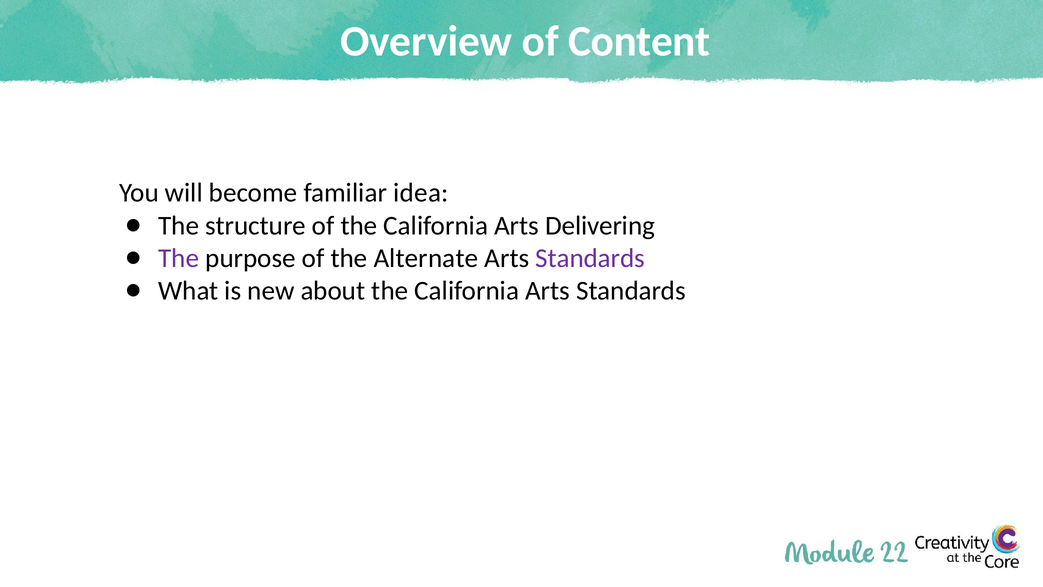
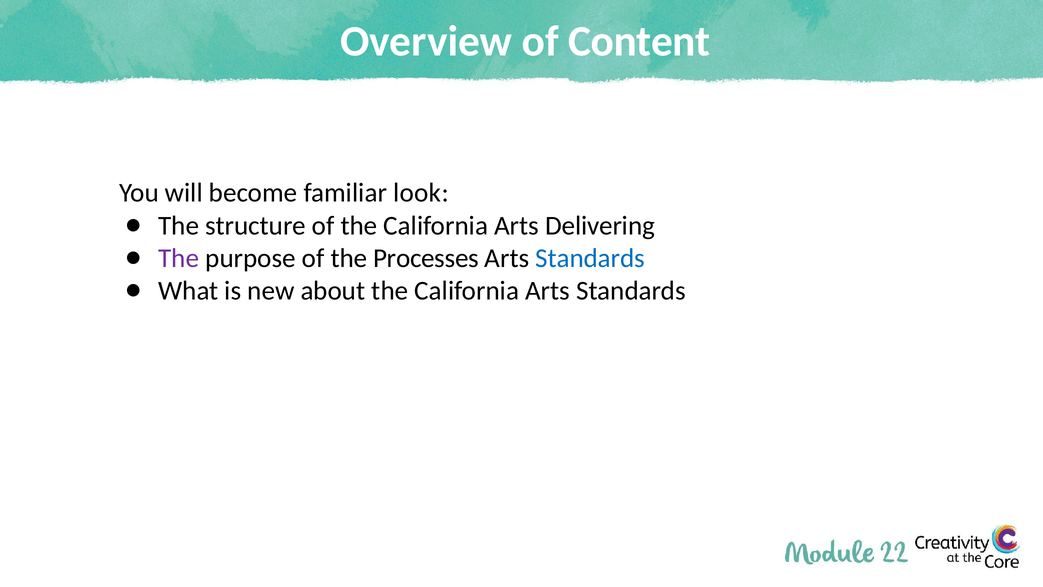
idea: idea -> look
Alternate: Alternate -> Processes
Standards at (590, 258) colour: purple -> blue
